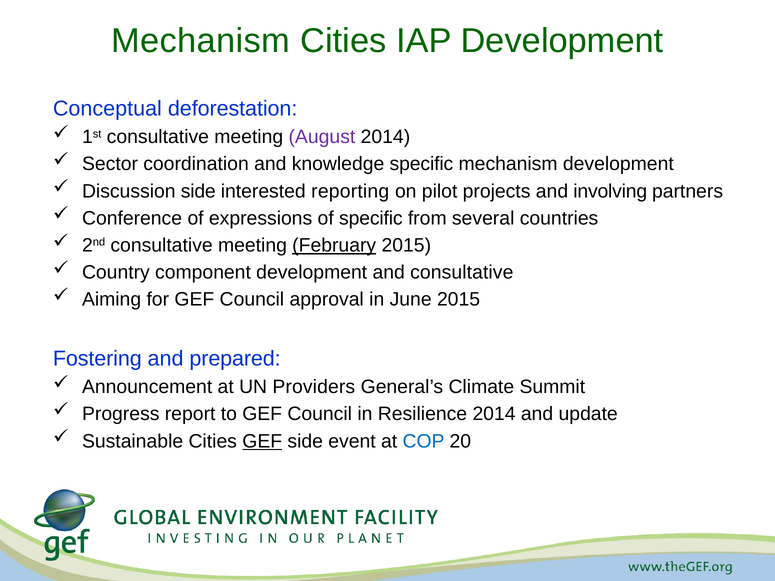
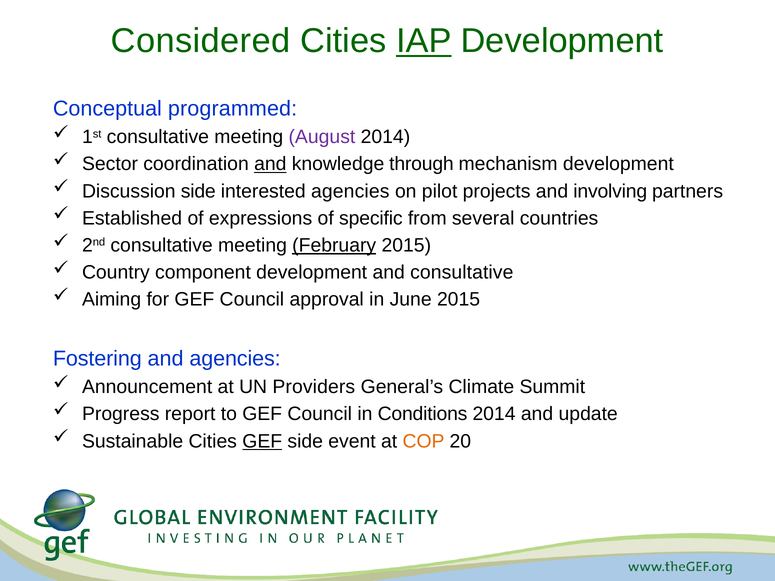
Mechanism at (201, 41): Mechanism -> Considered
IAP underline: none -> present
deforestation: deforestation -> programmed
and at (270, 164) underline: none -> present
knowledge specific: specific -> through
interested reporting: reporting -> agencies
Conference: Conference -> Established
and prepared: prepared -> agencies
Resilience: Resilience -> Conditions
COP colour: blue -> orange
